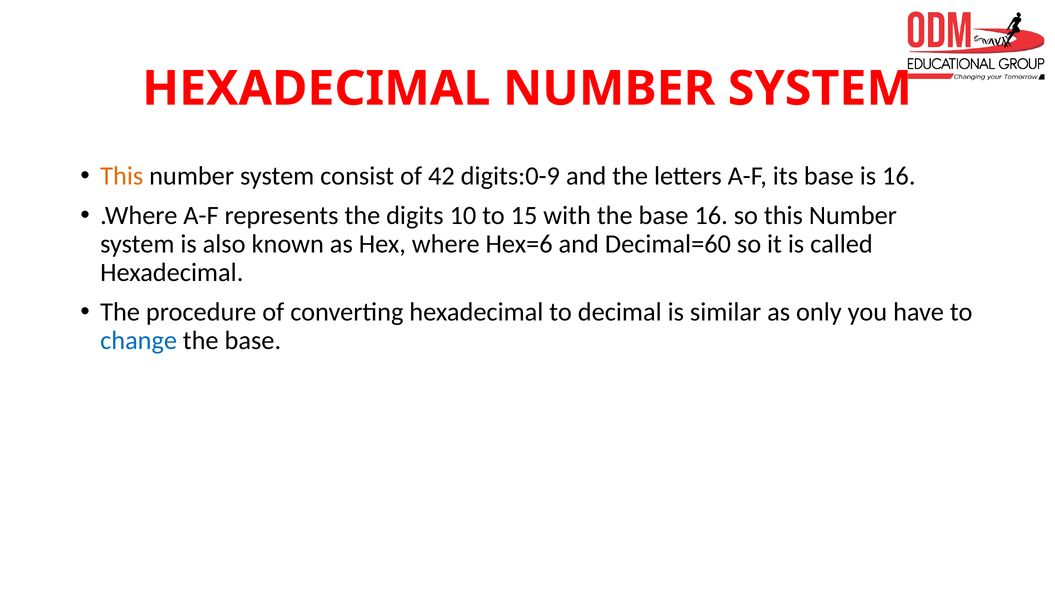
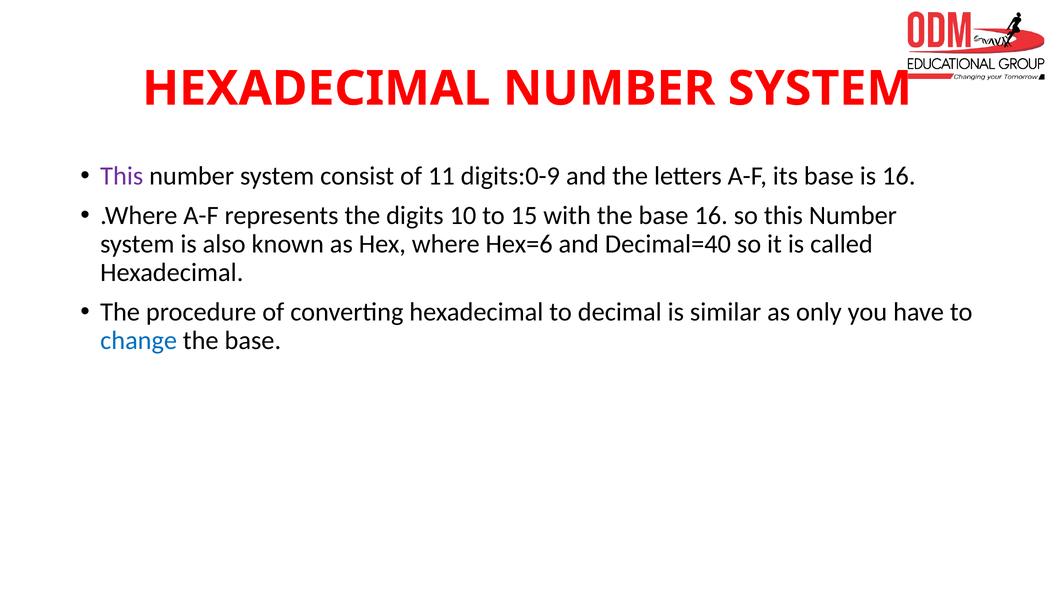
This at (122, 176) colour: orange -> purple
42: 42 -> 11
Decimal=60: Decimal=60 -> Decimal=40
